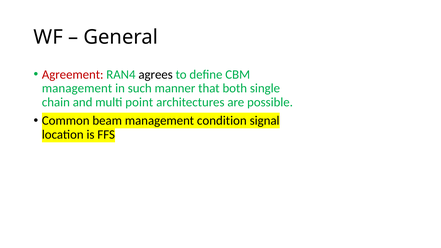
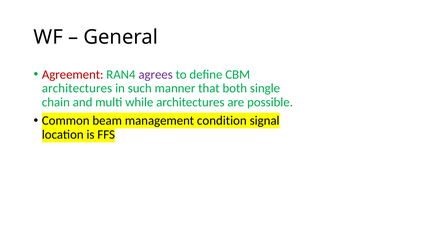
agrees colour: black -> purple
management at (77, 88): management -> architectures
point: point -> while
